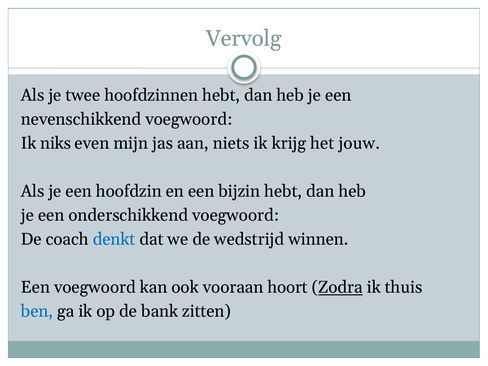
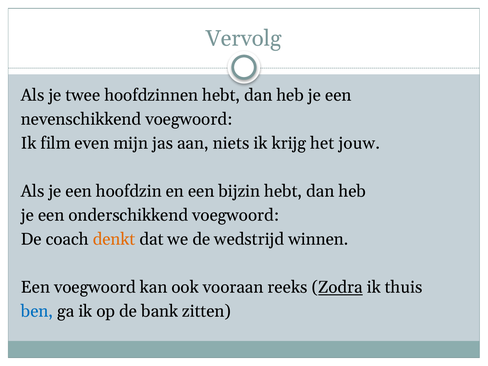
niks: niks -> film
denkt colour: blue -> orange
hoort: hoort -> reeks
